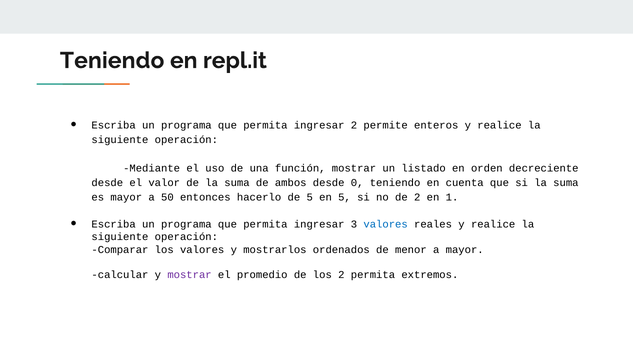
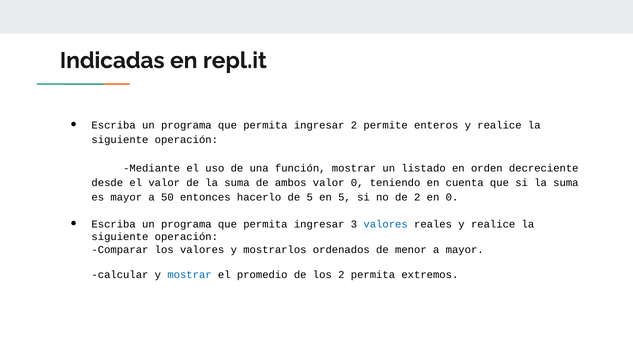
Teniendo at (112, 61): Teniendo -> Indicadas
ambos desde: desde -> valor
en 1: 1 -> 0
mostrar at (190, 275) colour: purple -> blue
